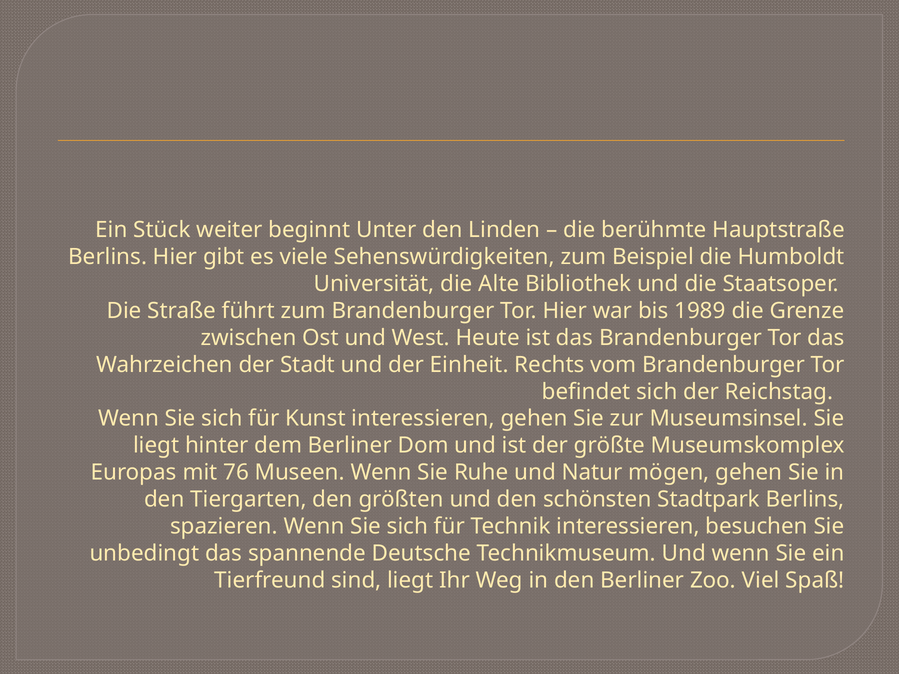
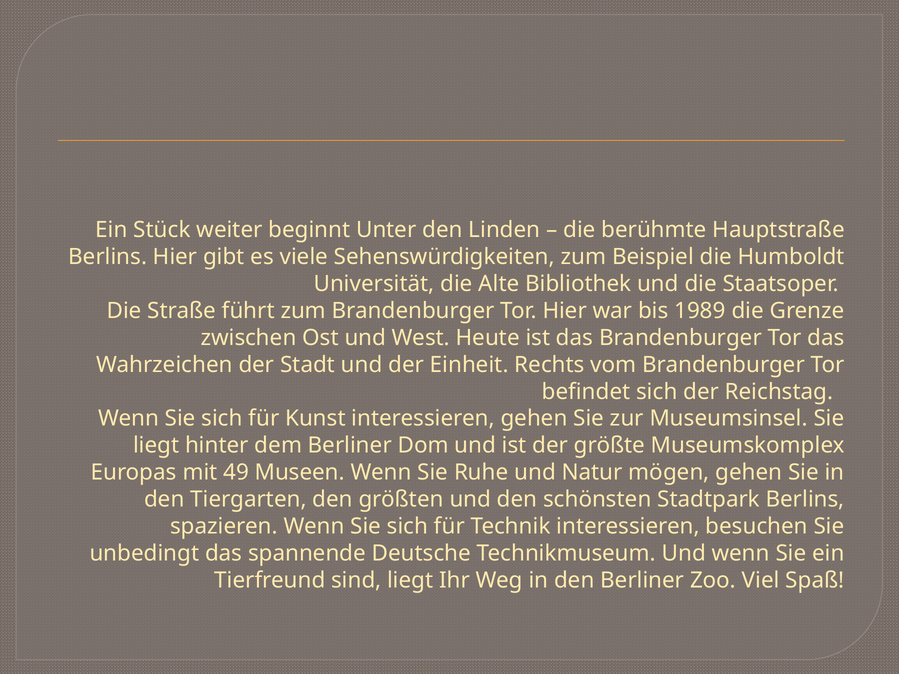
76: 76 -> 49
